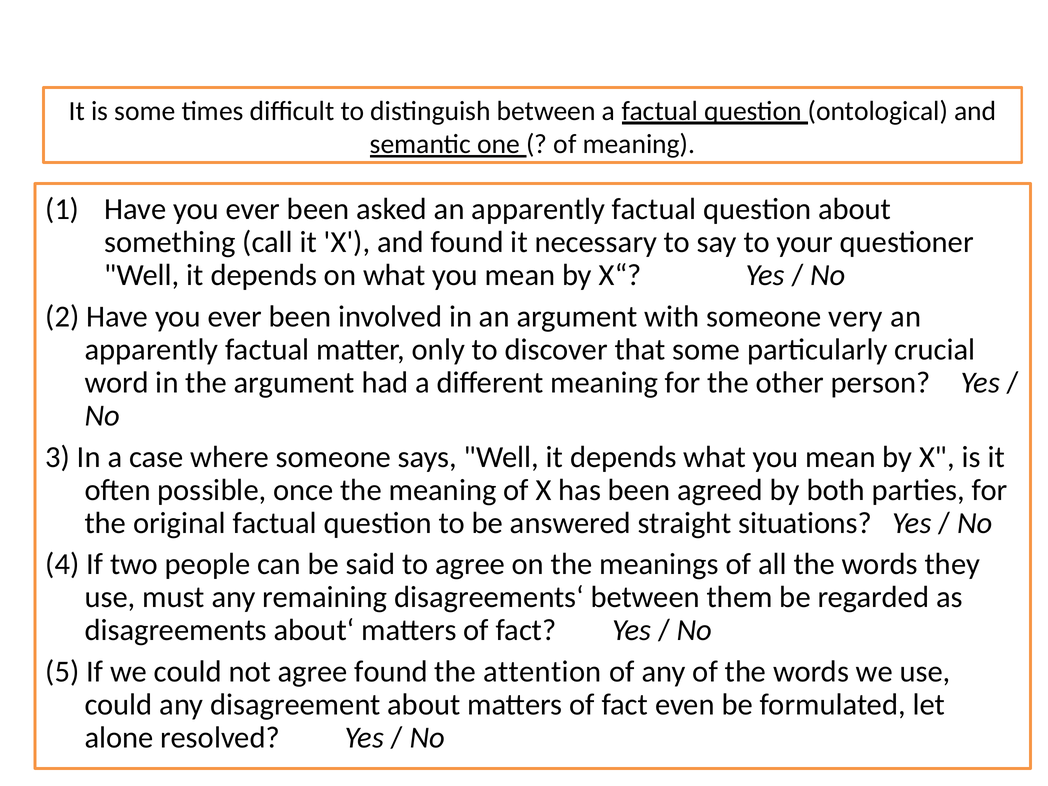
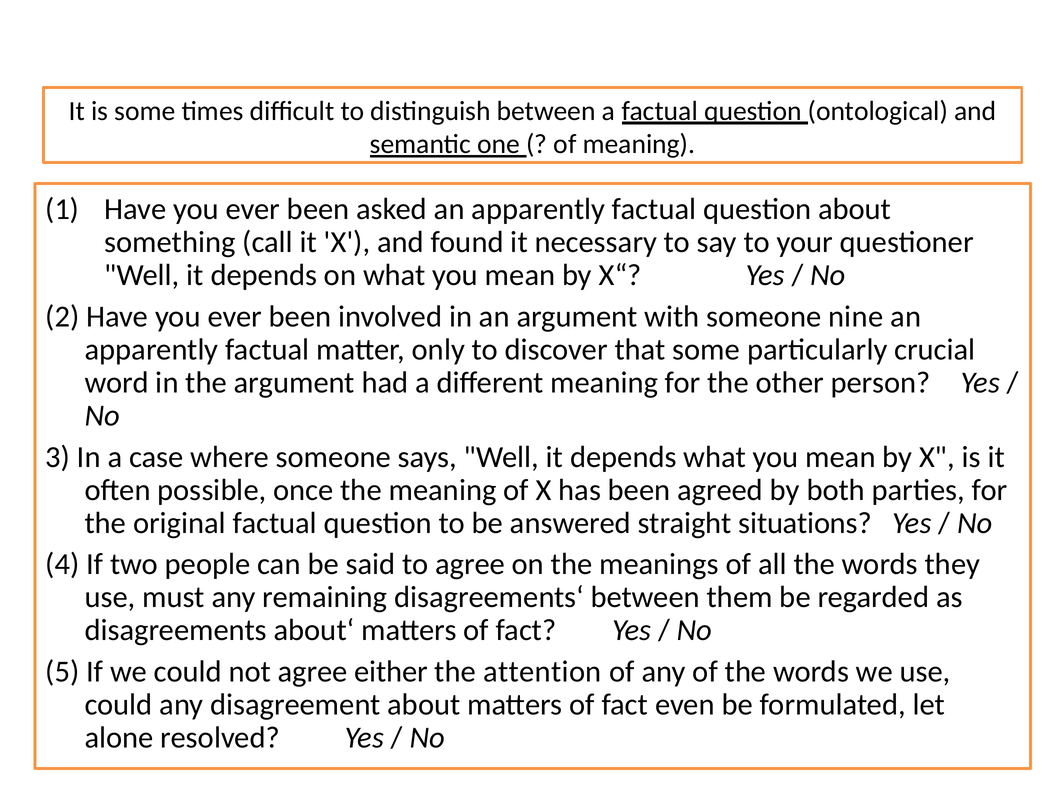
very: very -> nine
agree found: found -> either
